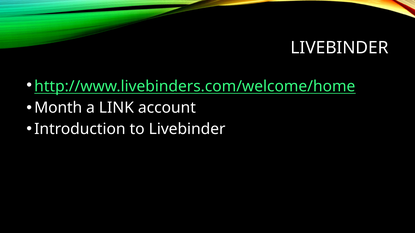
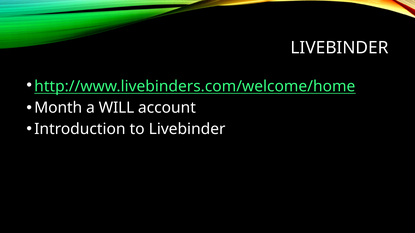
LINK: LINK -> WILL
